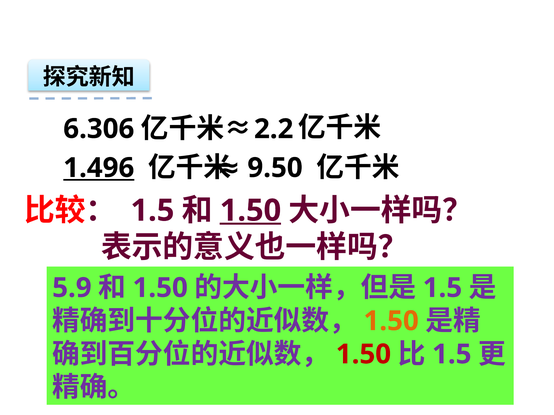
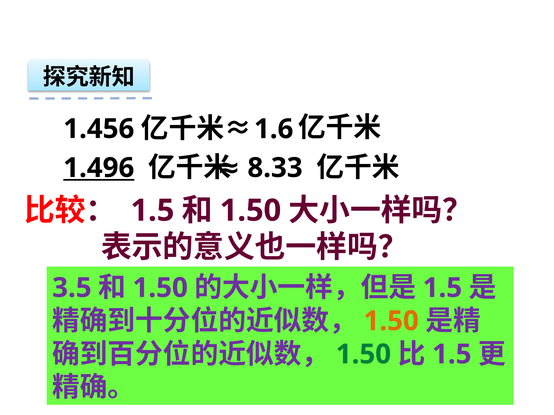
6.306: 6.306 -> 1.456
2.2: 2.2 -> 1.6
9.50: 9.50 -> 8.33
1.50 at (250, 211) underline: present -> none
5.9: 5.9 -> 3.5
1.50 at (363, 355) colour: red -> green
